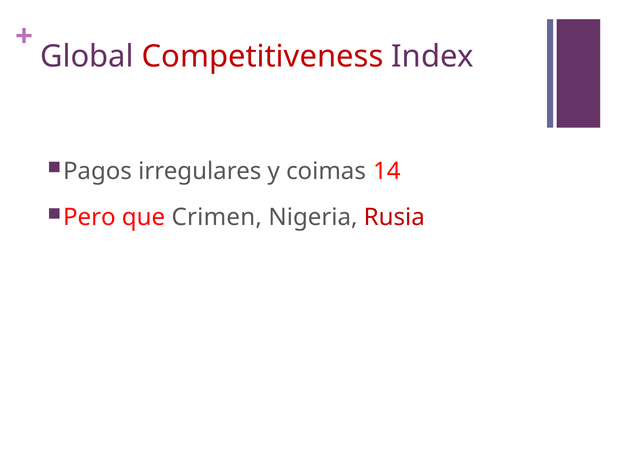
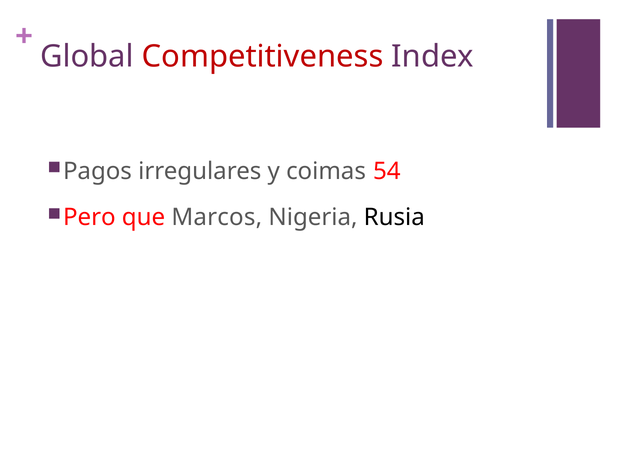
14: 14 -> 54
Crimen: Crimen -> Marcos
Rusia colour: red -> black
